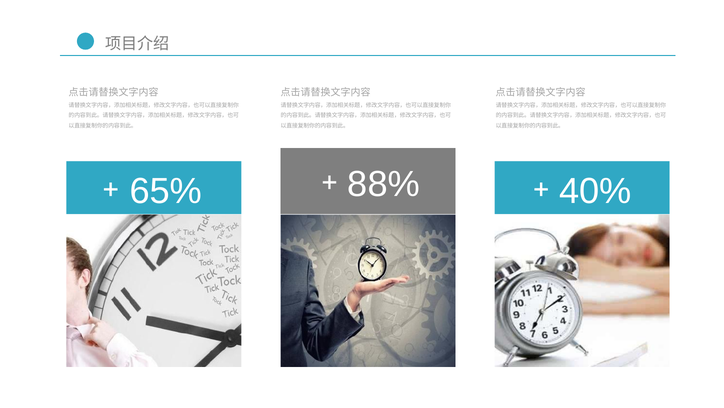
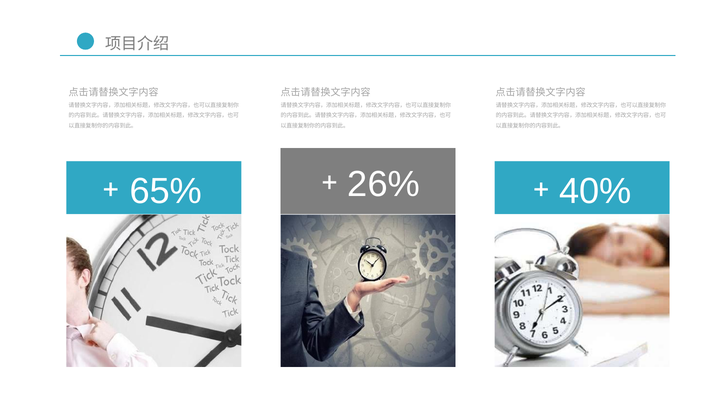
88%: 88% -> 26%
